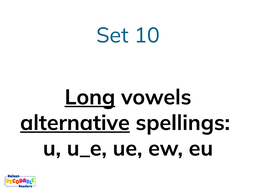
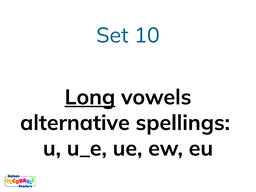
alternative underline: present -> none
